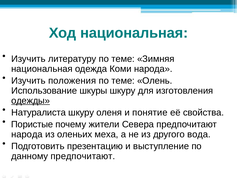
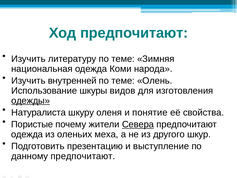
Ход национальная: национальная -> предпочитают
положения: положения -> внутренней
шкуры шкуру: шкуру -> видов
Севера underline: none -> present
народа at (27, 134): народа -> одежда
вода: вода -> шкур
